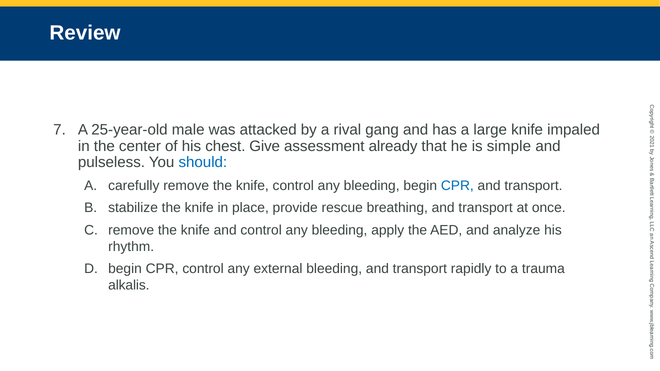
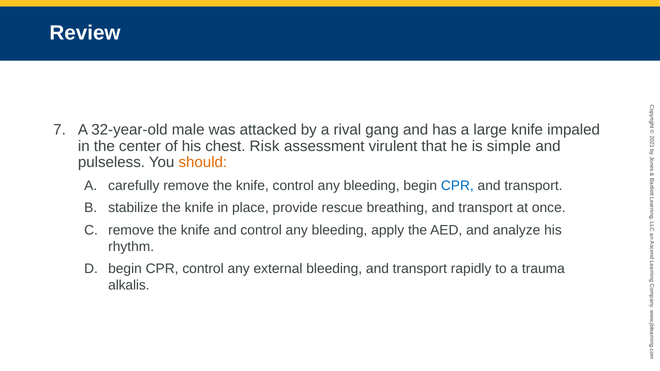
25-year-old: 25-year-old -> 32-year-old
Give: Give -> Risk
already: already -> virulent
should colour: blue -> orange
